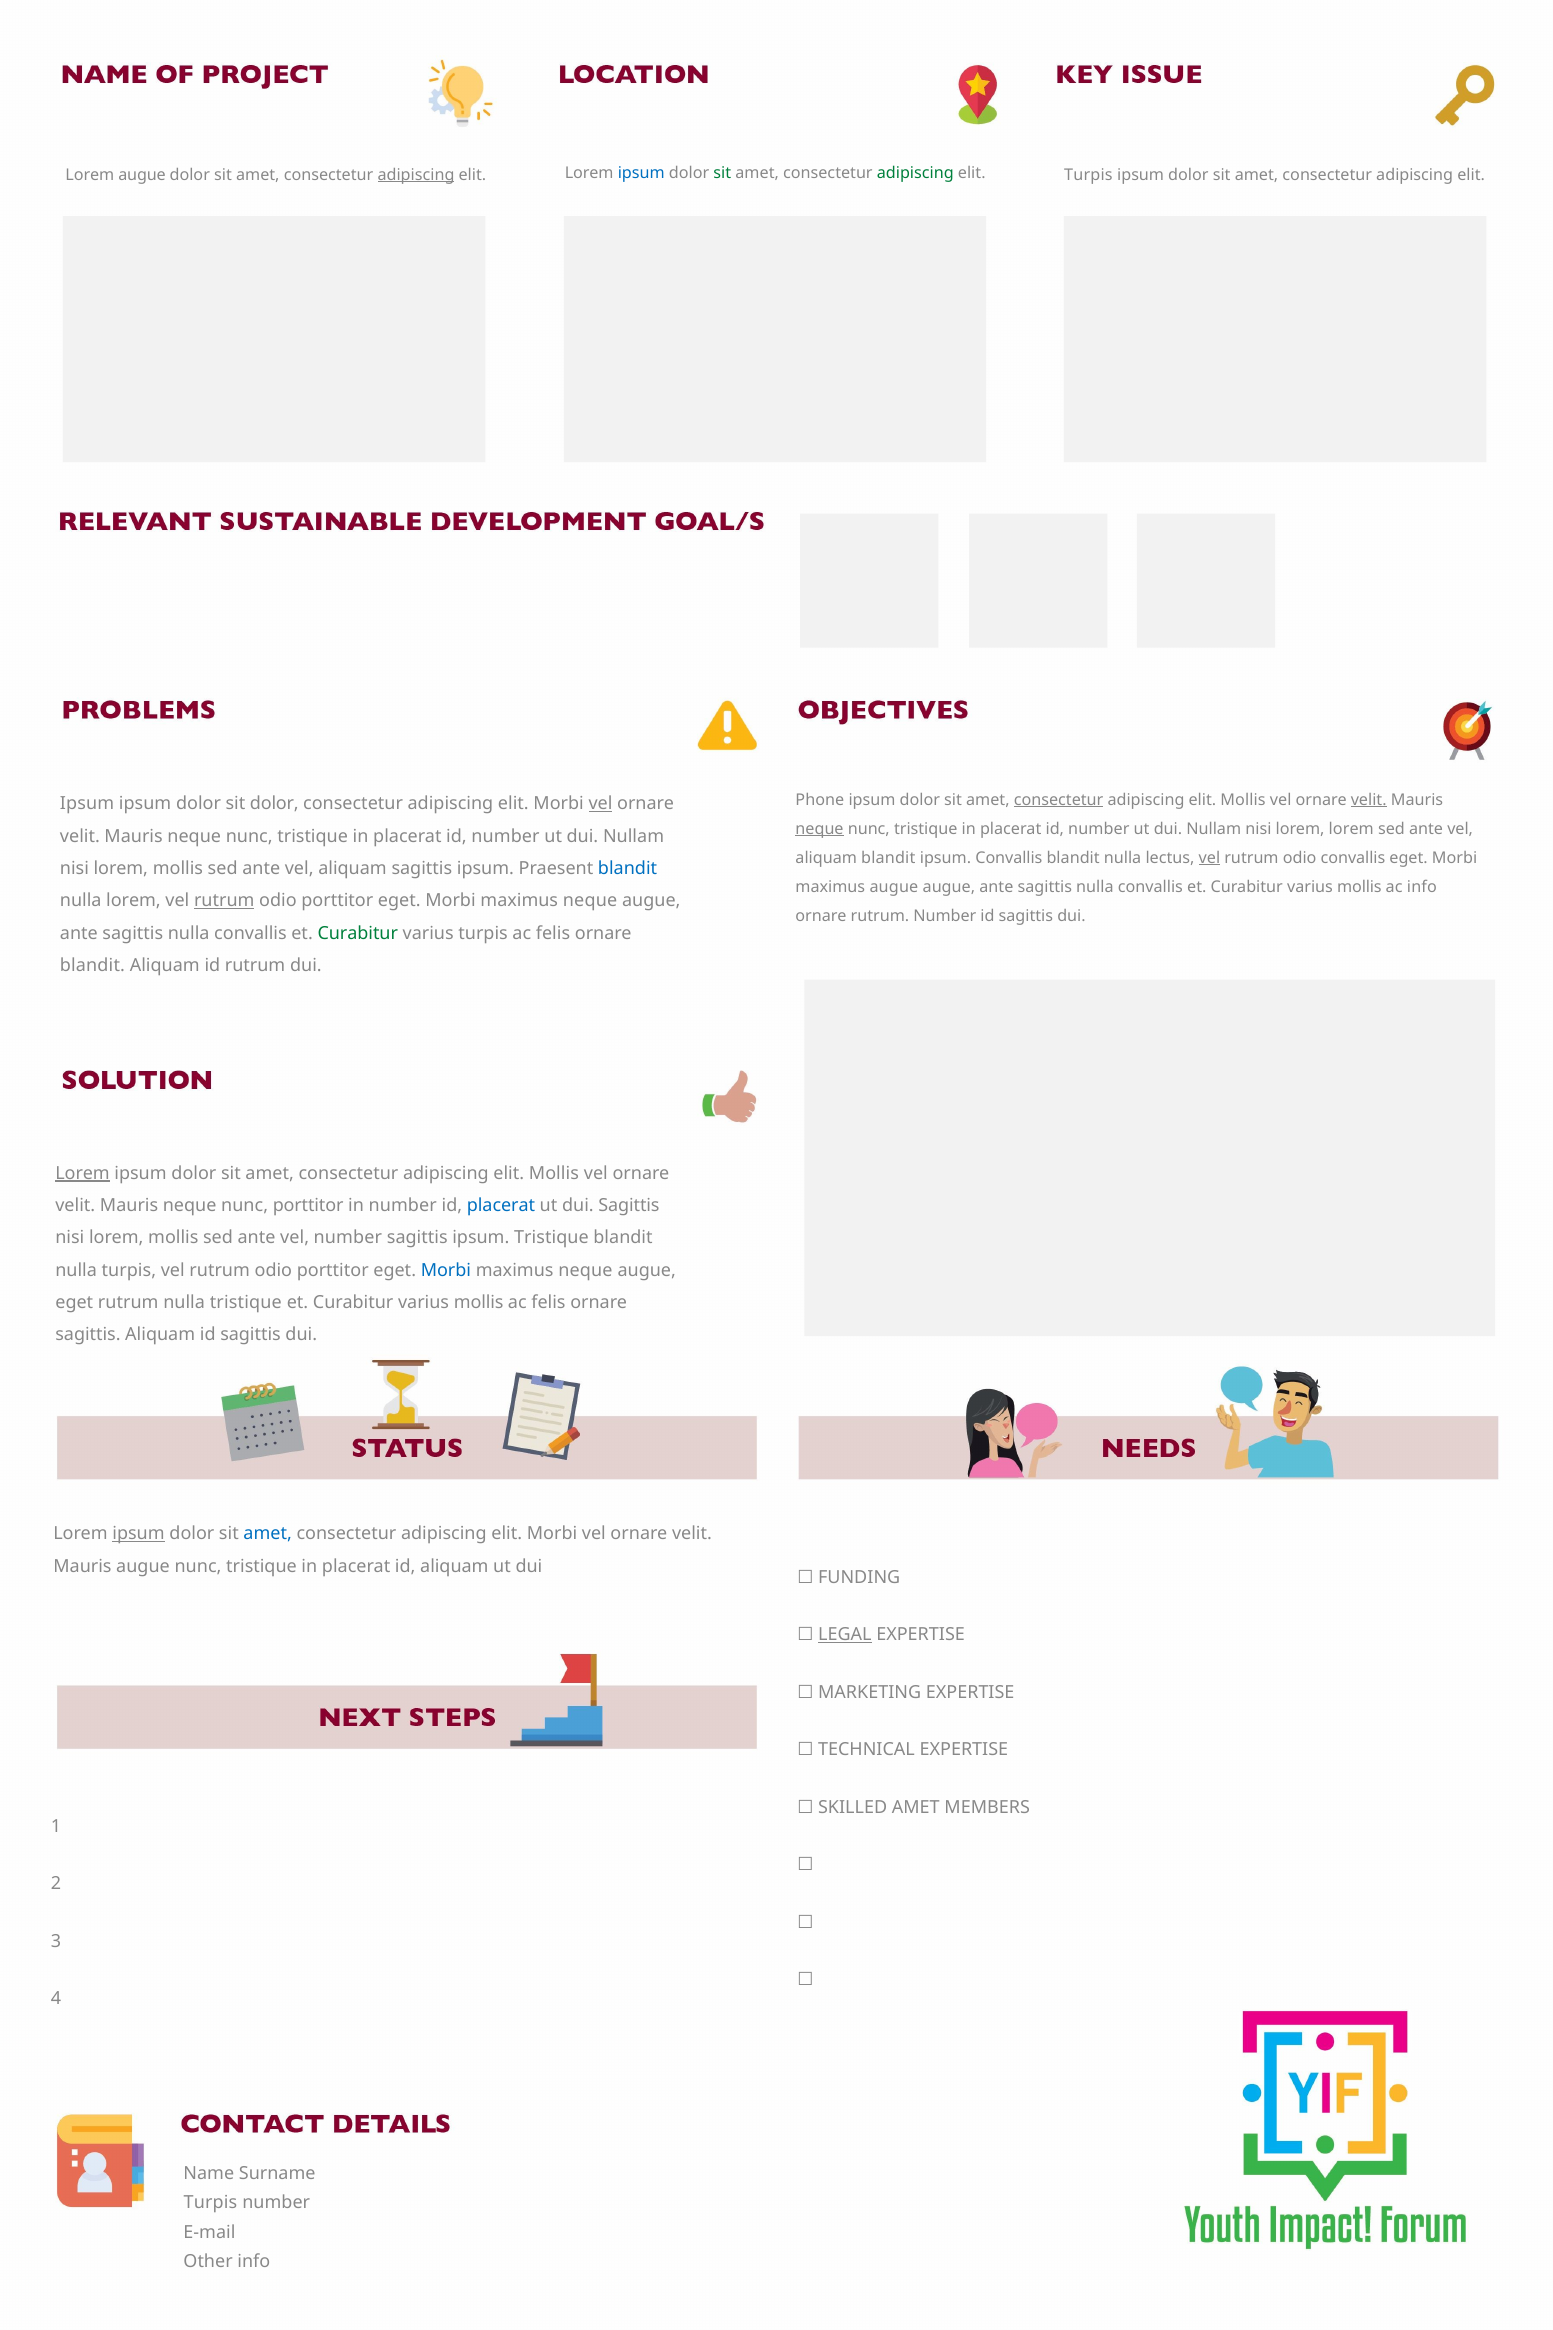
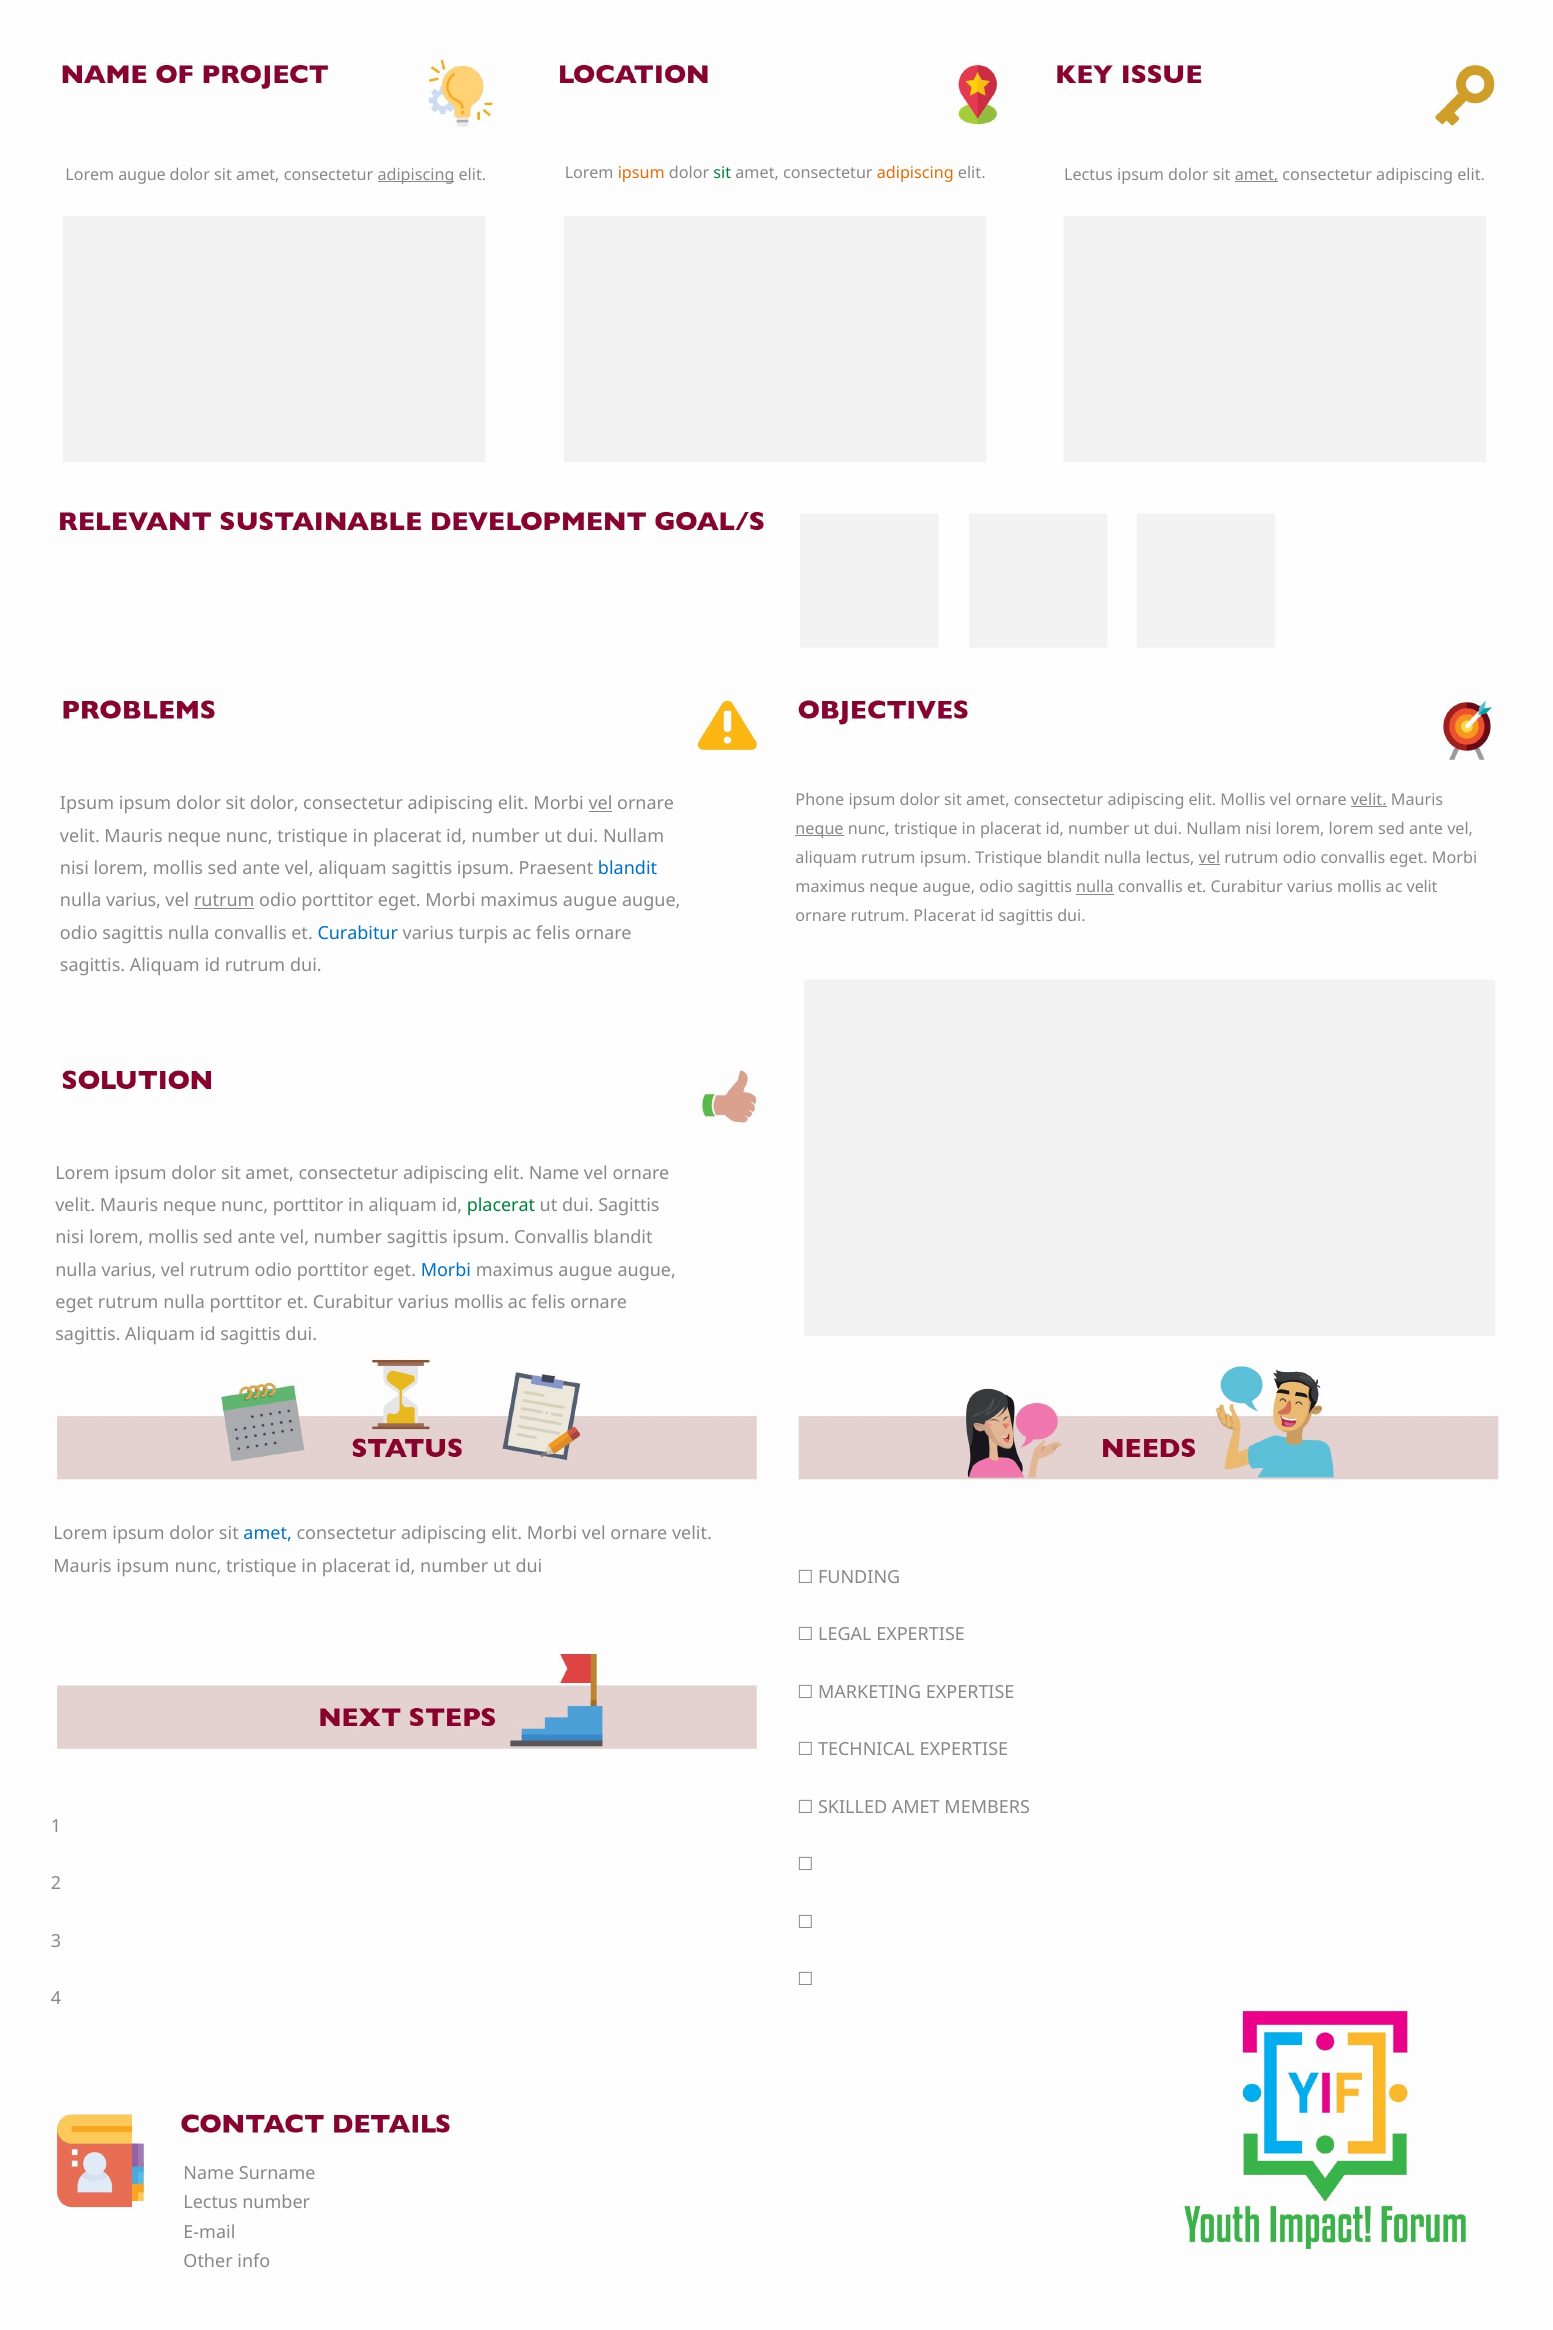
ipsum at (641, 173) colour: blue -> orange
adipiscing at (915, 173) colour: green -> orange
Turpis at (1088, 175): Turpis -> Lectus
amet at (1257, 175) underline: none -> present
consectetur at (1059, 800) underline: present -> none
aliquam blandit: blandit -> rutrum
ipsum Convallis: Convallis -> Tristique
maximus augue: augue -> neque
ante at (996, 887): ante -> odio
nulla at (1095, 887) underline: none -> present
ac info: info -> velit
lorem at (134, 901): lorem -> varius
neque at (590, 901): neque -> augue
rutrum Number: Number -> Placerat
ante at (79, 933): ante -> odio
Curabitur at (358, 933) colour: green -> blue
blandit at (92, 965): blandit -> sagittis
Lorem at (83, 1173) underline: present -> none
Mollis at (554, 1173): Mollis -> Name
in number: number -> aliquam
placerat at (501, 1205) colour: blue -> green
ipsum Tristique: Tristique -> Convallis
turpis at (129, 1270): turpis -> varius
neque at (585, 1270): neque -> augue
nulla tristique: tristique -> porttitor
ipsum at (138, 1533) underline: present -> none
Mauris augue: augue -> ipsum
aliquam at (454, 1566): aliquam -> number
LEGAL underline: present -> none
Turpis at (210, 2202): Turpis -> Lectus
